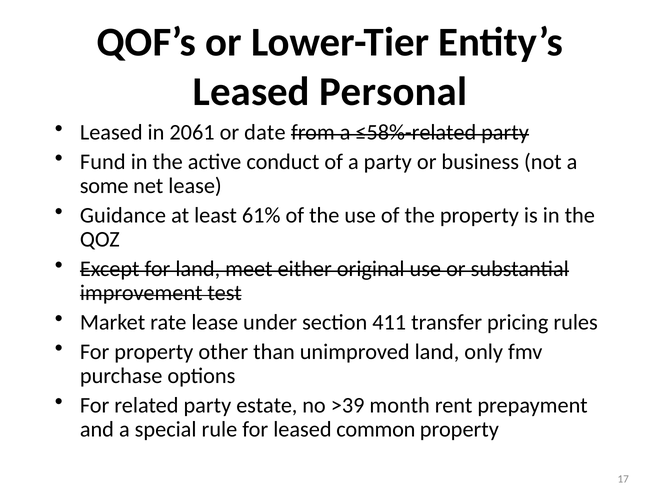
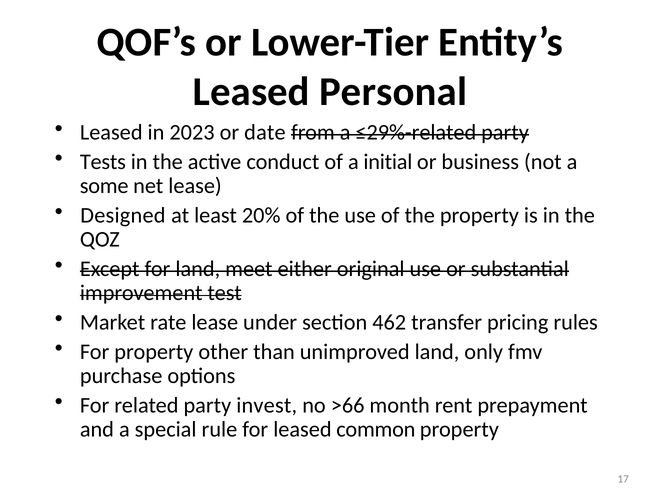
2061: 2061 -> 2023
≤58%-related: ≤58%-related -> ≤29%-related
Fund: Fund -> Tests
a party: party -> initial
Guidance: Guidance -> Designed
61%: 61% -> 20%
411: 411 -> 462
estate: estate -> invest
>39: >39 -> >66
